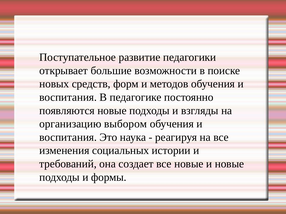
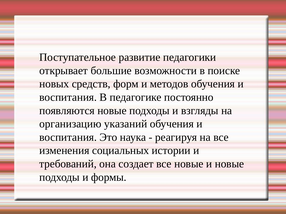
выбором: выбором -> указаний
